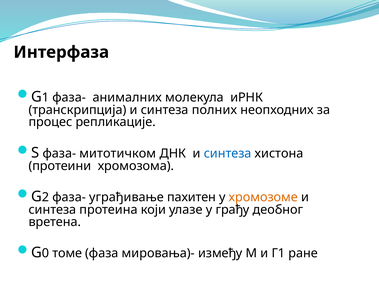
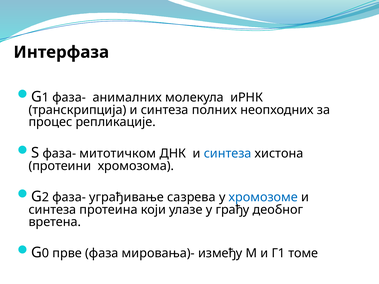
пахитен: пахитен -> сазрева
хромозоме colour: orange -> blue
томе: томе -> прве
ране: ране -> томе
